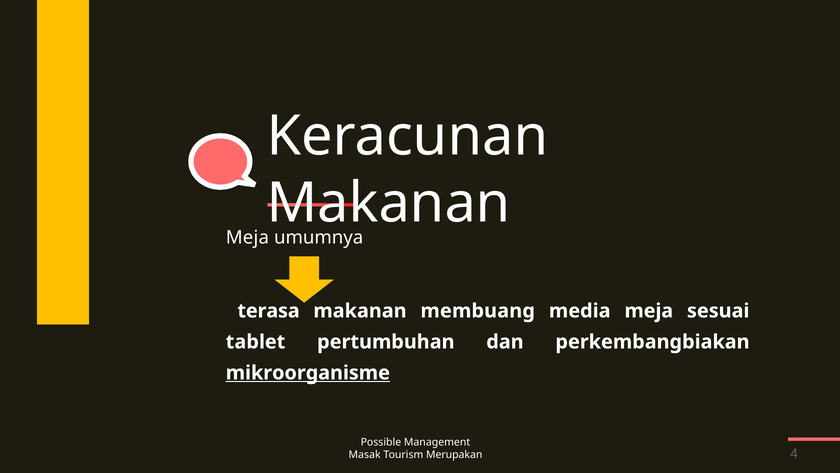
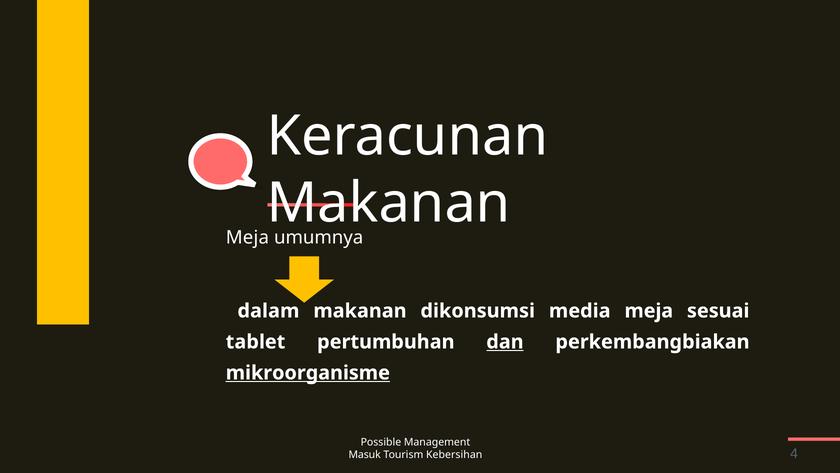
terasa: terasa -> dalam
membuang: membuang -> dikonsumsi
dan underline: none -> present
Masak: Masak -> Masuk
Merupakan: Merupakan -> Kebersihan
